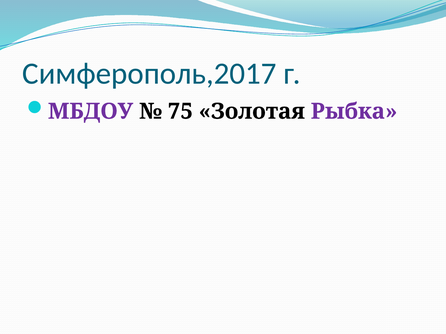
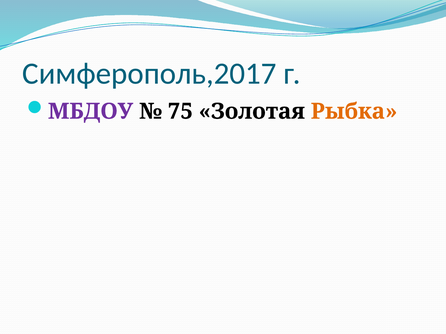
Рыбка colour: purple -> orange
